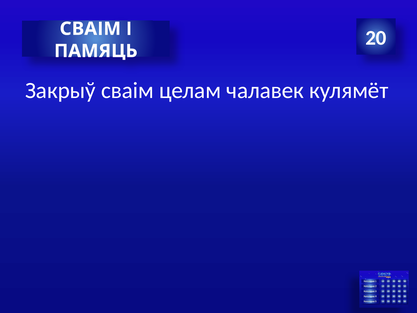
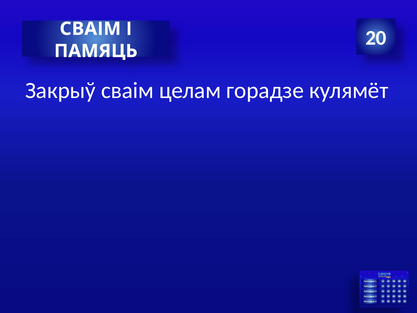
чалавек: чалавек -> горадзе
